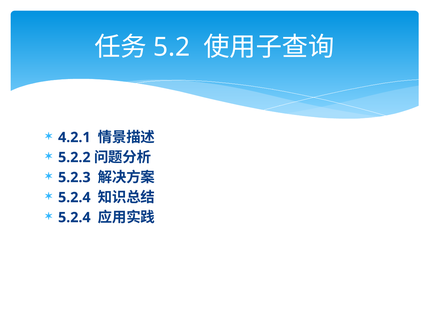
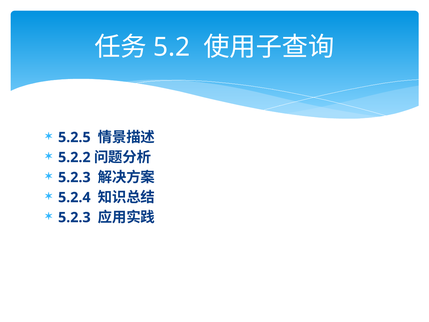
4.2.1: 4.2.1 -> 5.2.5
5.2.4 at (74, 217): 5.2.4 -> 5.2.3
